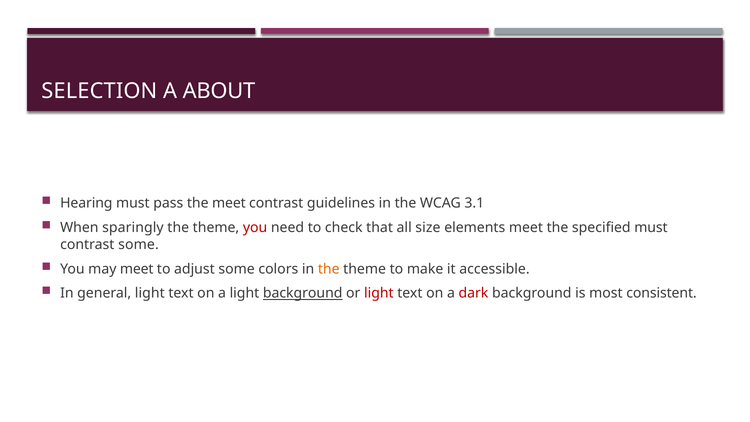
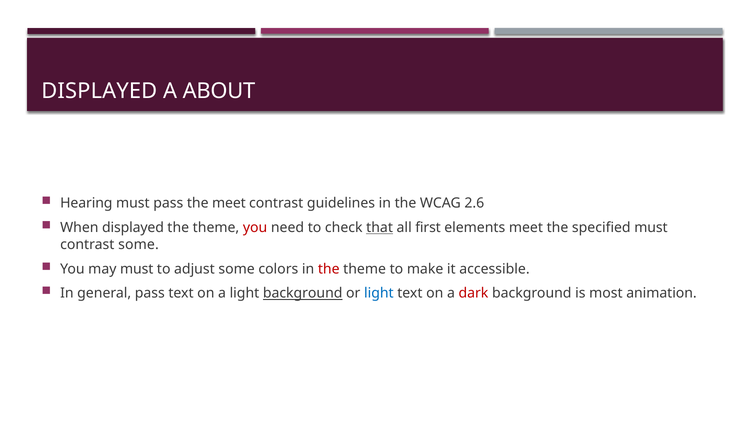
SELECTION at (99, 91): SELECTION -> DISPLAYED
3.1: 3.1 -> 2.6
When sparingly: sparingly -> displayed
that underline: none -> present
size: size -> first
may meet: meet -> must
the at (329, 269) colour: orange -> red
general light: light -> pass
light at (379, 293) colour: red -> blue
consistent: consistent -> animation
